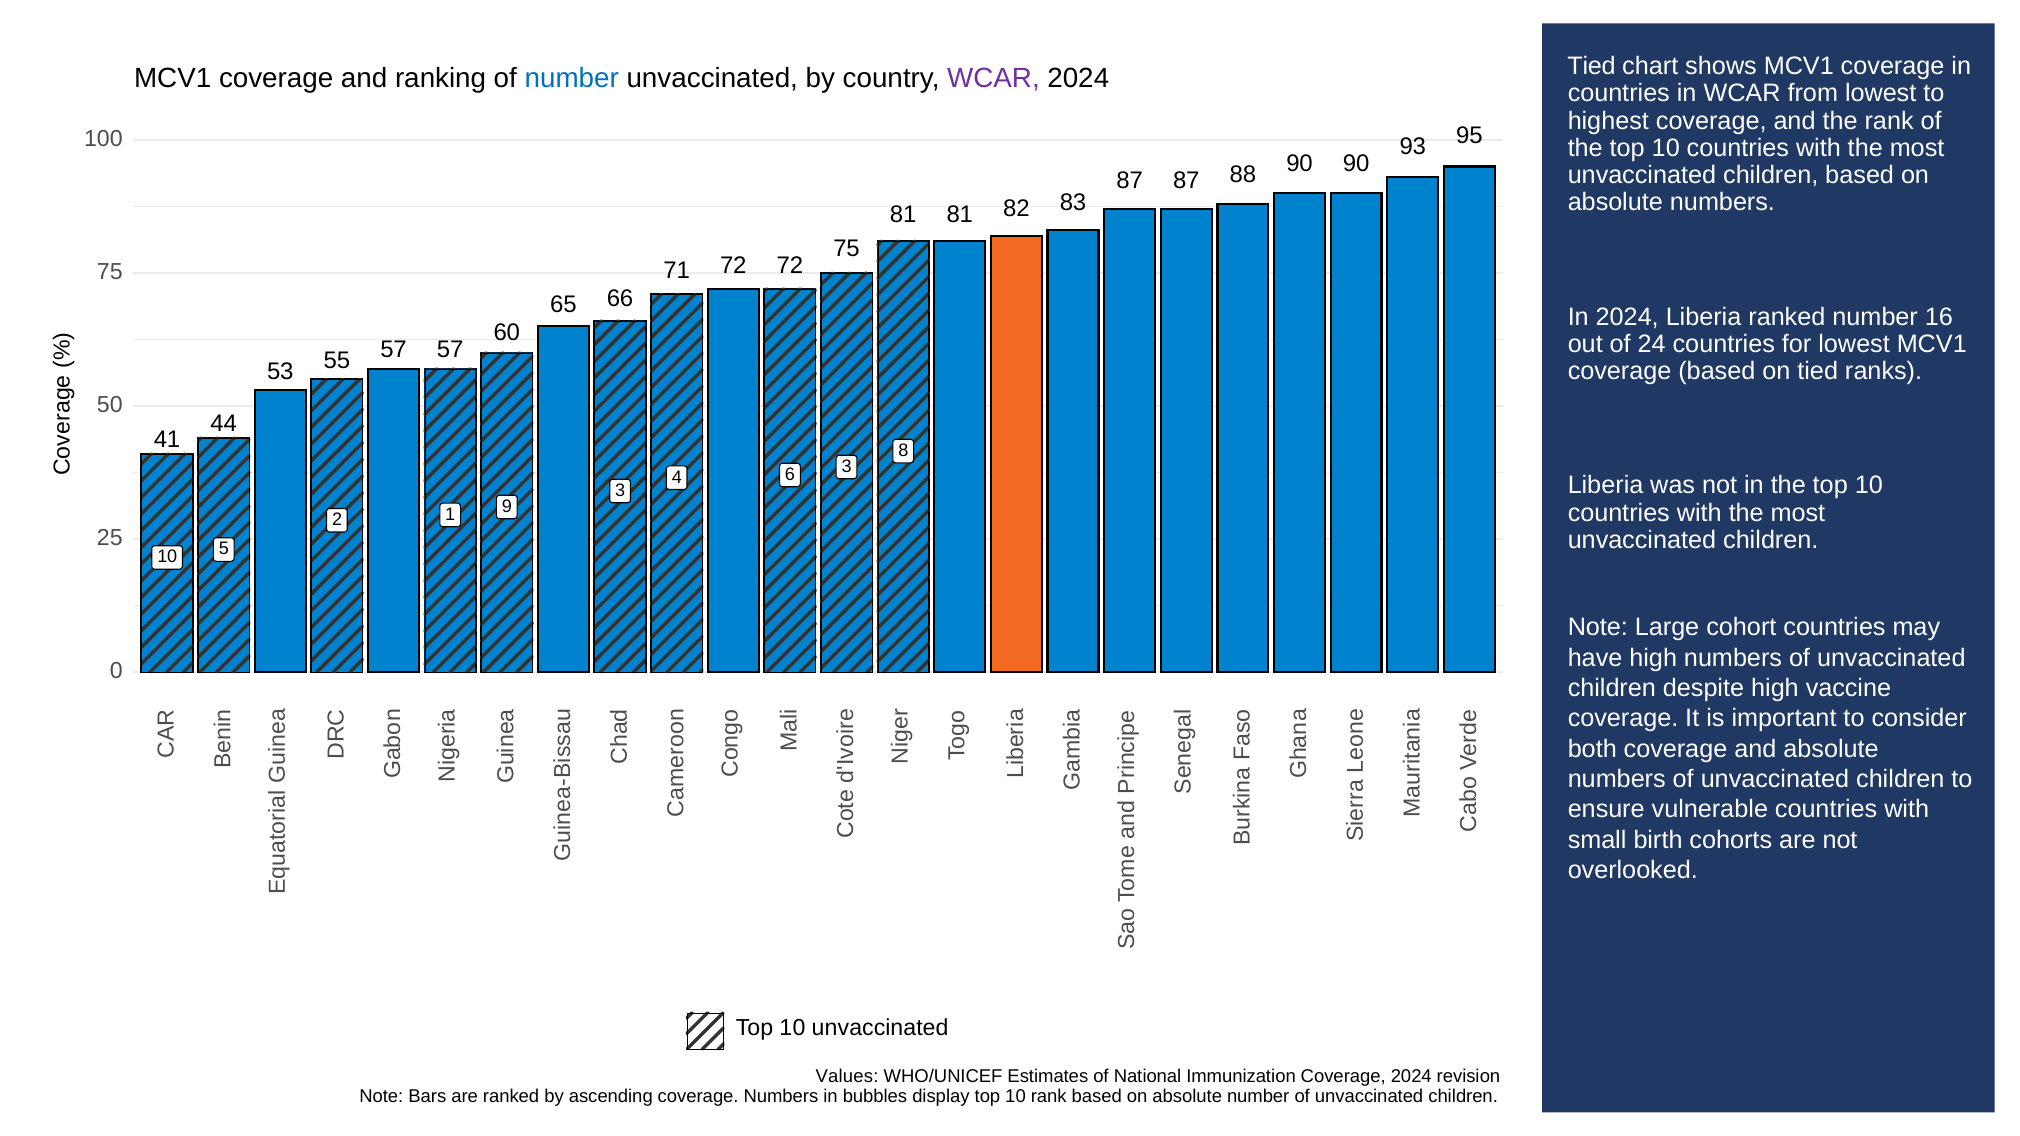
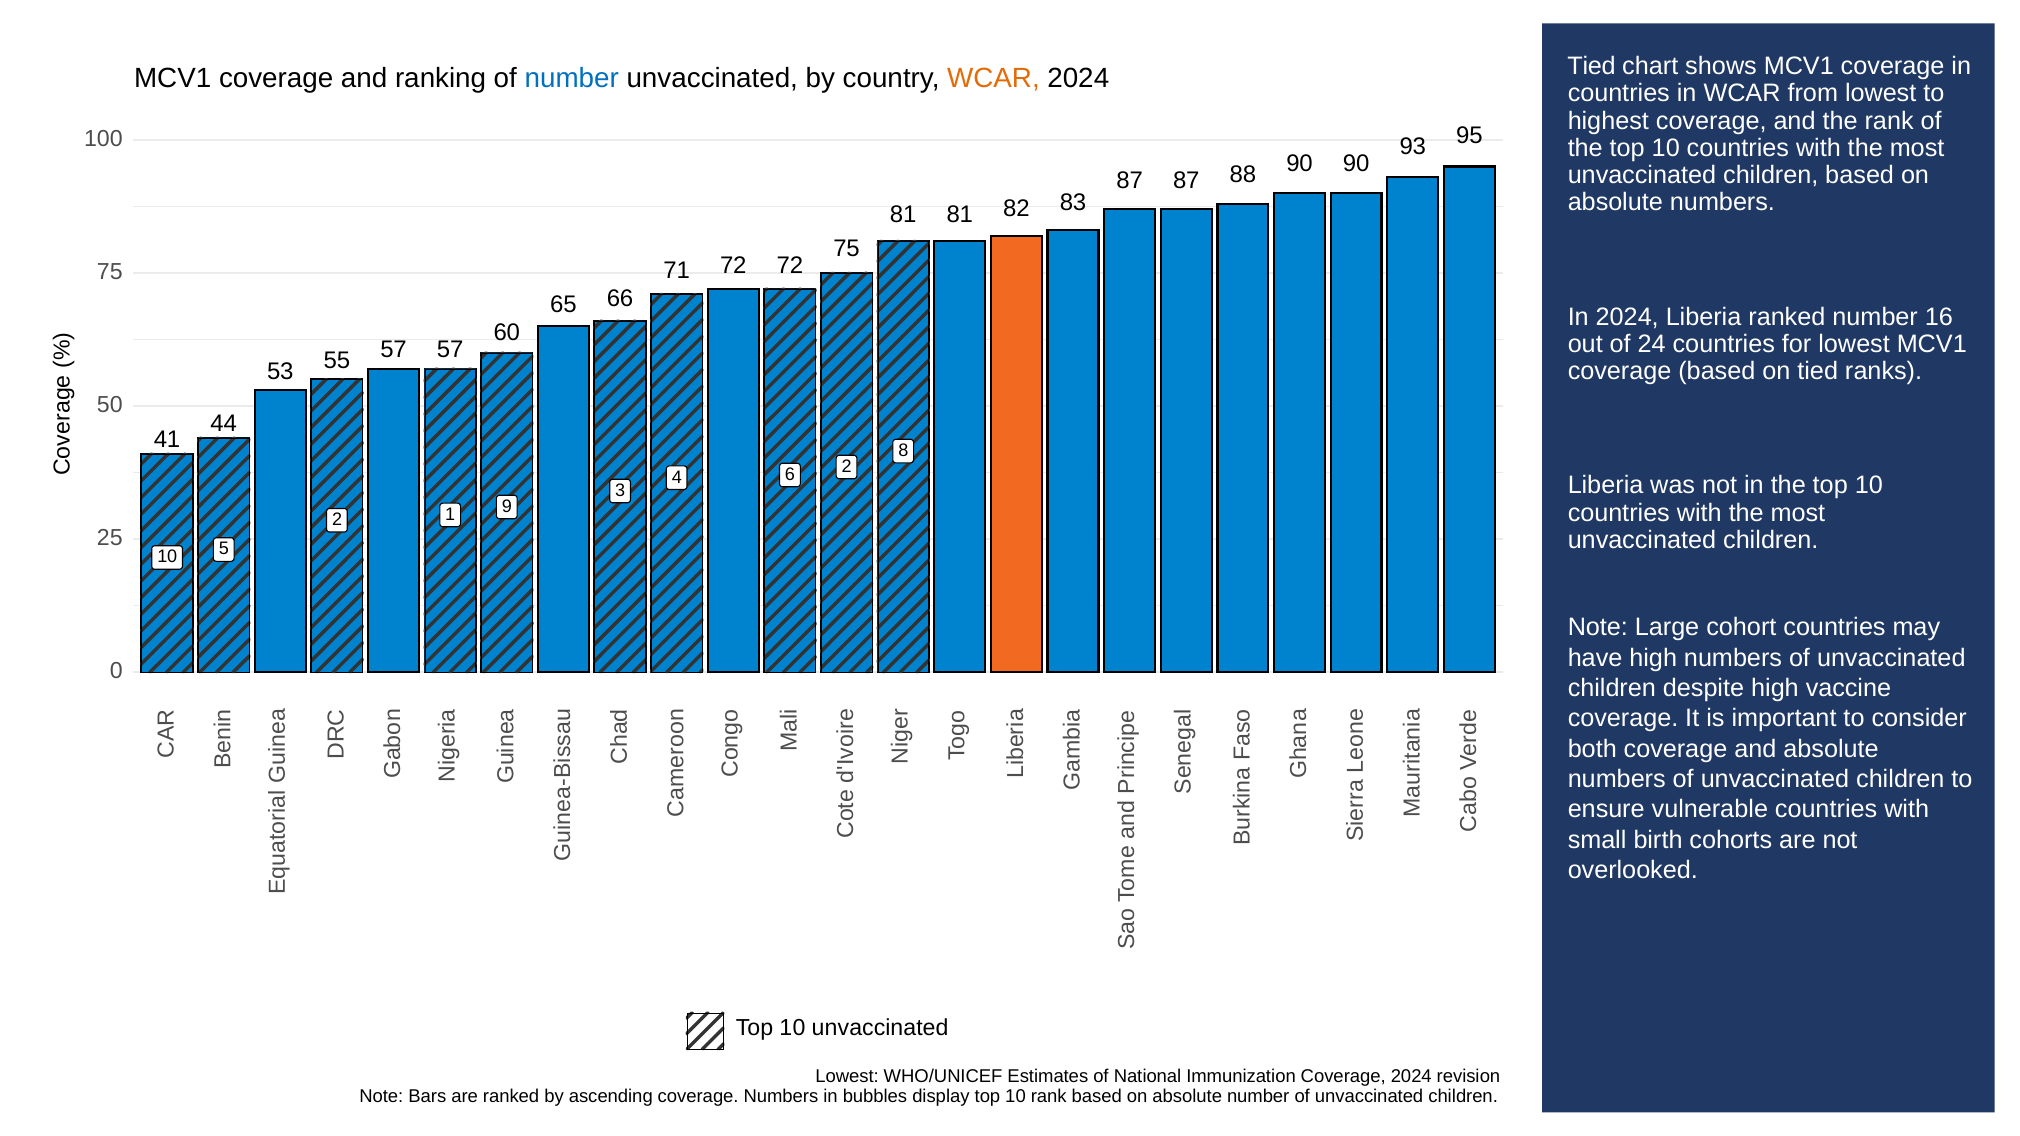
WCAR at (993, 78) colour: purple -> orange
6 3: 3 -> 2
Values at (847, 1076): Values -> Lowest
